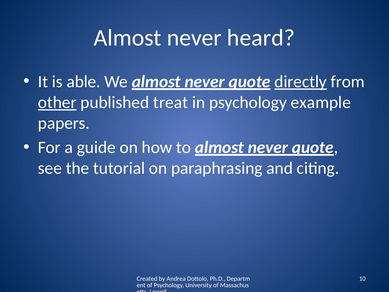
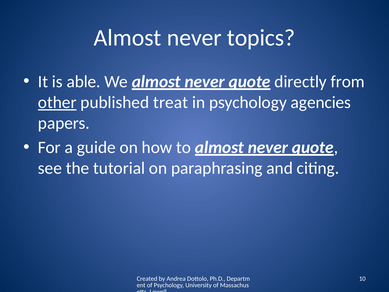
heard: heard -> topics
directly underline: present -> none
example: example -> agencies
